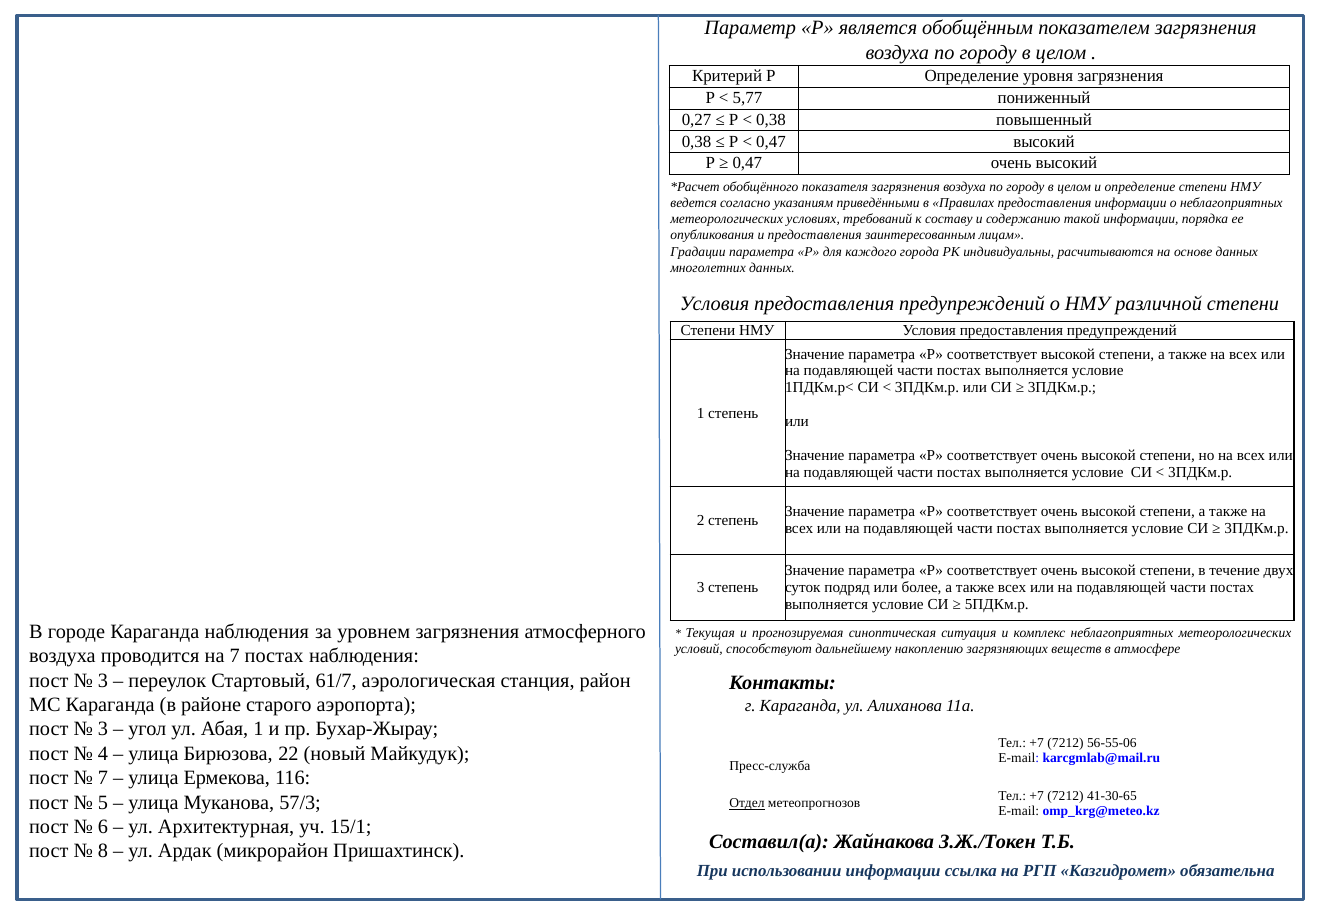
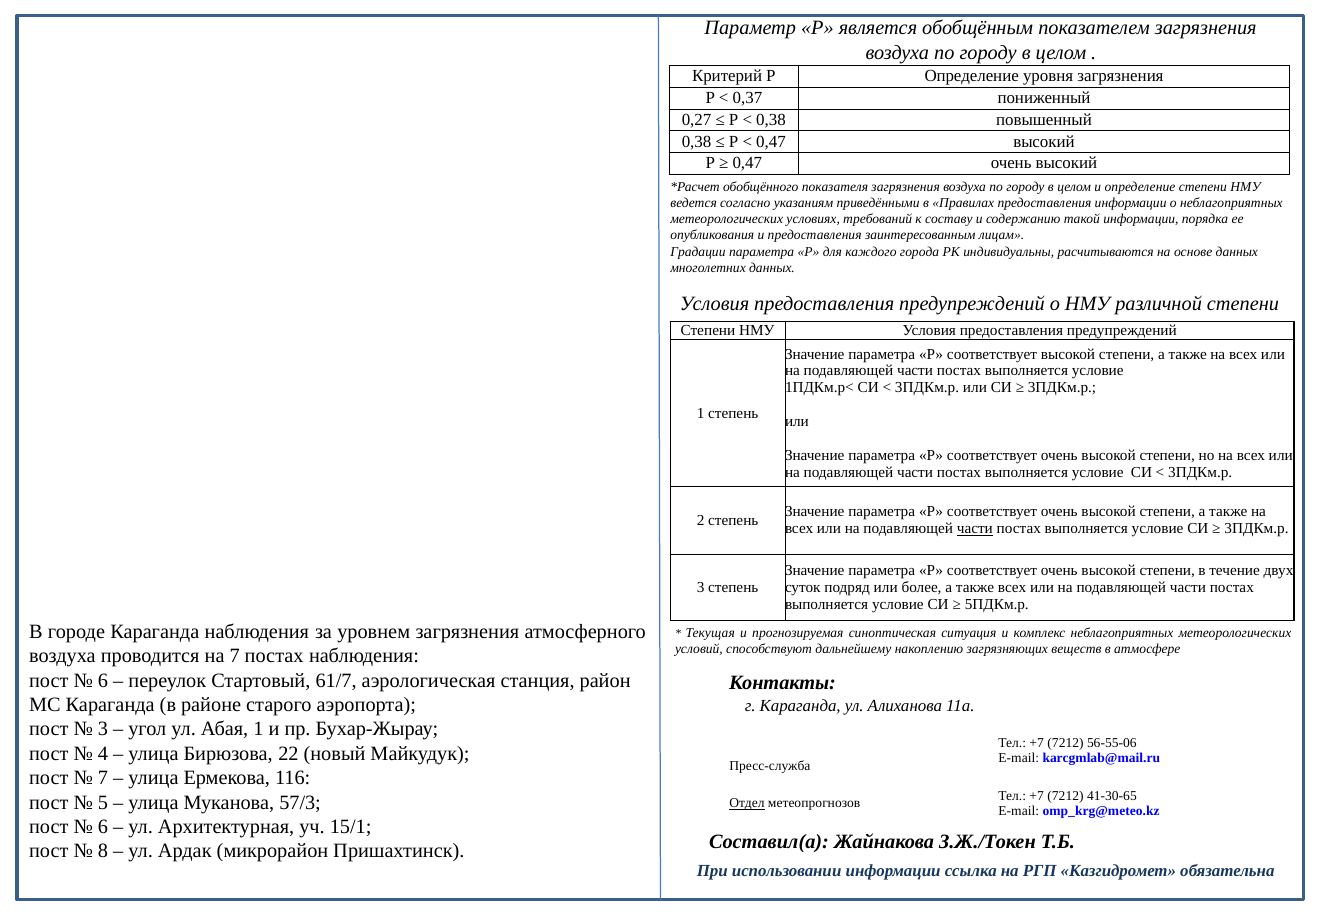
5,77: 5,77 -> 0,37
части at (975, 529) underline: none -> present
3 at (103, 680): 3 -> 6
